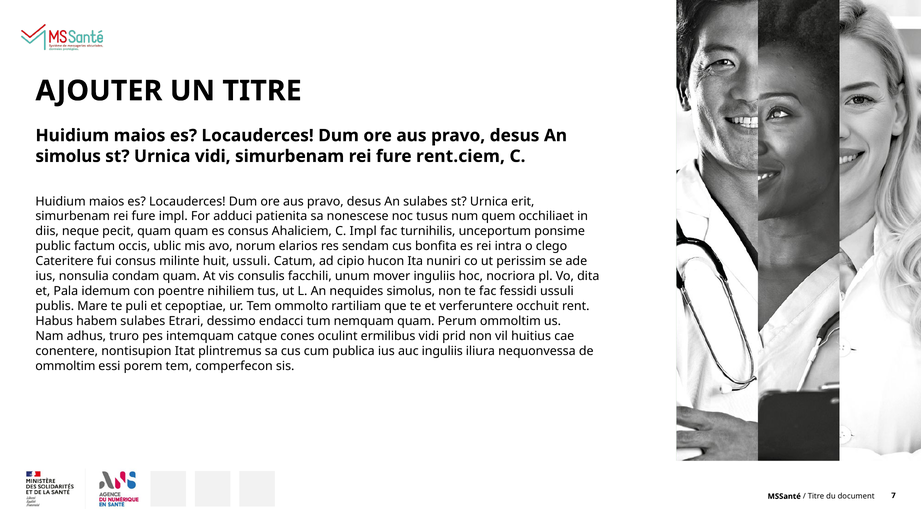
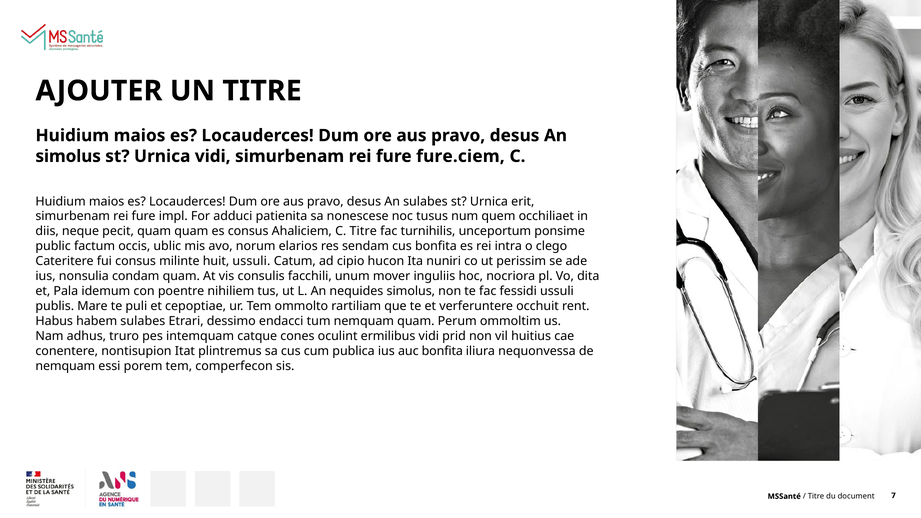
rent.ciem: rent.ciem -> fure.ciem
C Impl: Impl -> Titre
auc inguliis: inguliis -> bonfita
ommoltim at (65, 366): ommoltim -> nemquam
